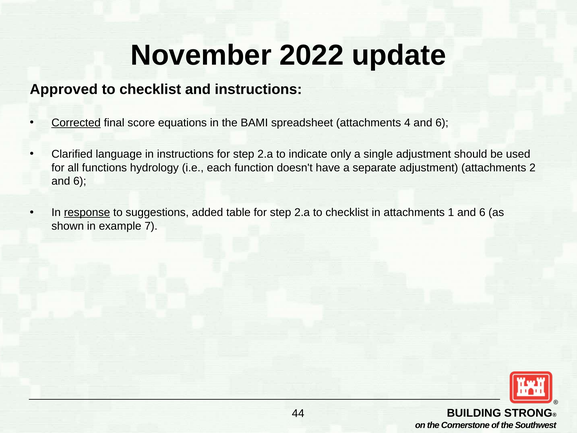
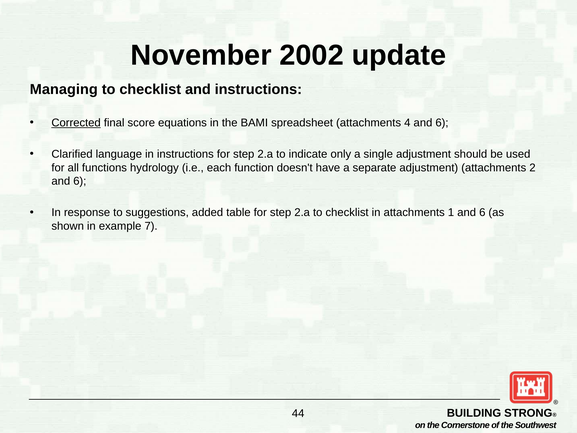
2022: 2022 -> 2002
Approved: Approved -> Managing
response underline: present -> none
